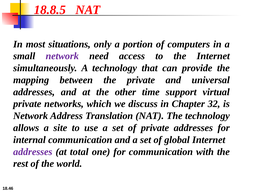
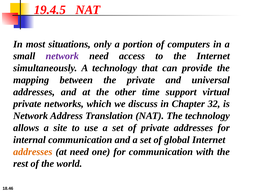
18.8.5: 18.8.5 -> 19.4.5
addresses at (33, 152) colour: purple -> orange
at total: total -> need
